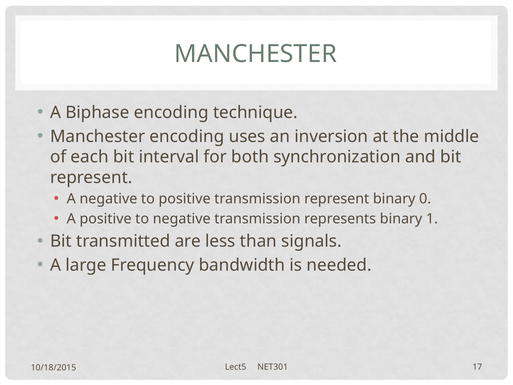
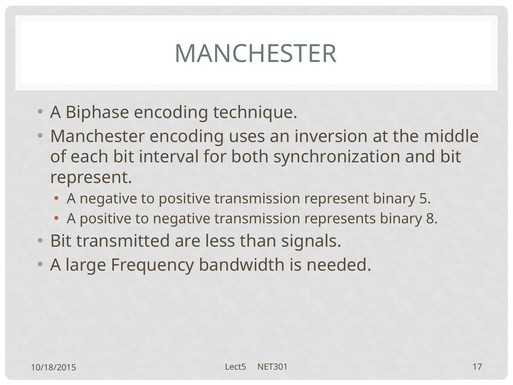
0: 0 -> 5
1: 1 -> 8
